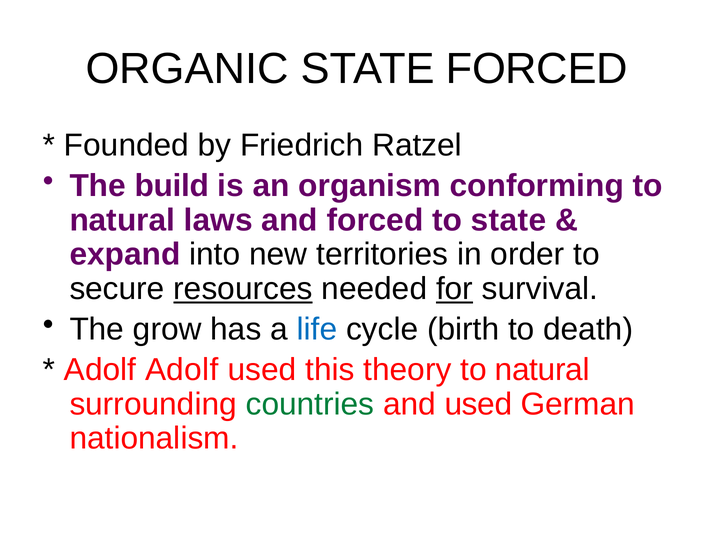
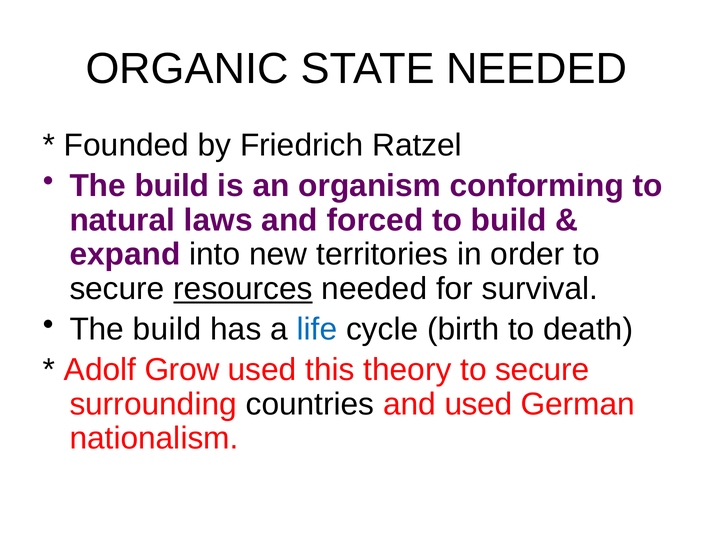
STATE FORCED: FORCED -> NEEDED
to state: state -> build
for underline: present -> none
grow at (167, 329): grow -> build
Adolf Adolf: Adolf -> Grow
theory to natural: natural -> secure
countries colour: green -> black
